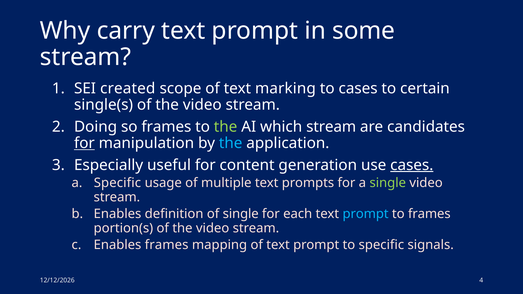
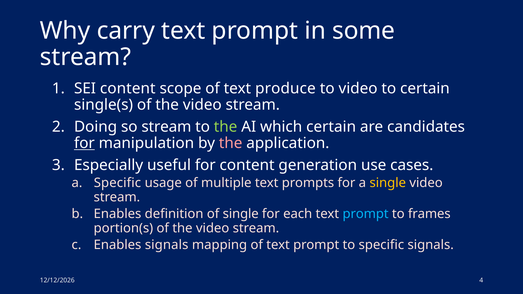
SEI created: created -> content
marking: marking -> produce
to cases: cases -> video
so frames: frames -> stream
which stream: stream -> certain
the at (231, 143) colour: light blue -> pink
cases at (412, 165) underline: present -> none
single at (388, 183) colour: light green -> yellow
Enables frames: frames -> signals
